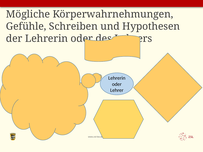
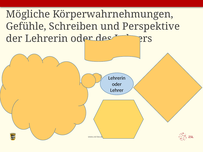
Hypothesen: Hypothesen -> Perspektive
